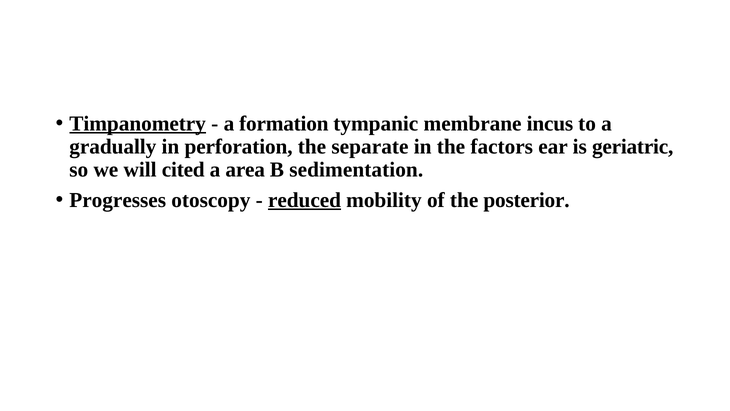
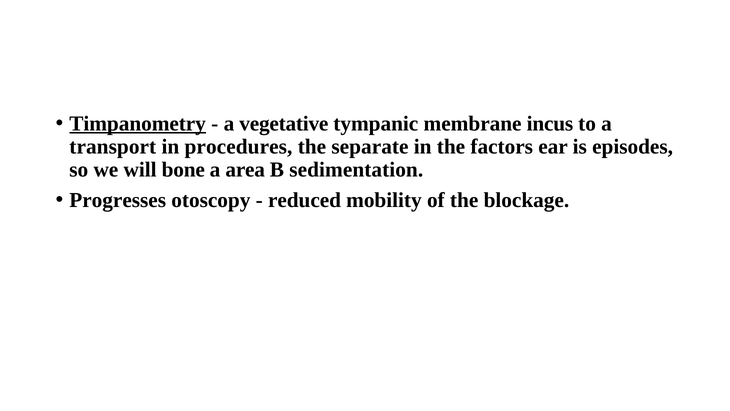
formation: formation -> vegetative
gradually: gradually -> transport
perforation: perforation -> procedures
geriatric: geriatric -> episodes
cited: cited -> bone
reduced underline: present -> none
posterior: posterior -> blockage
